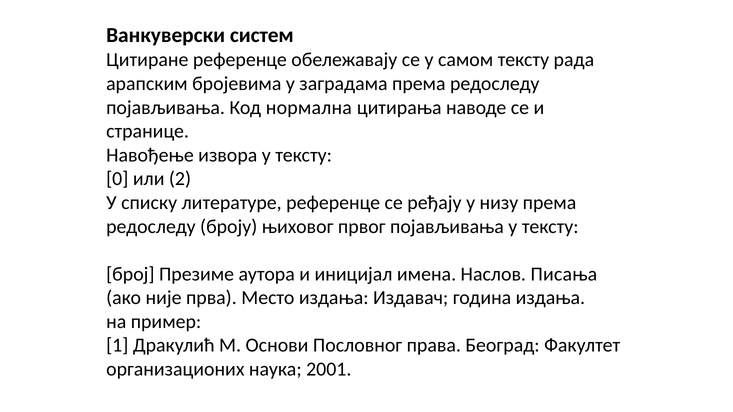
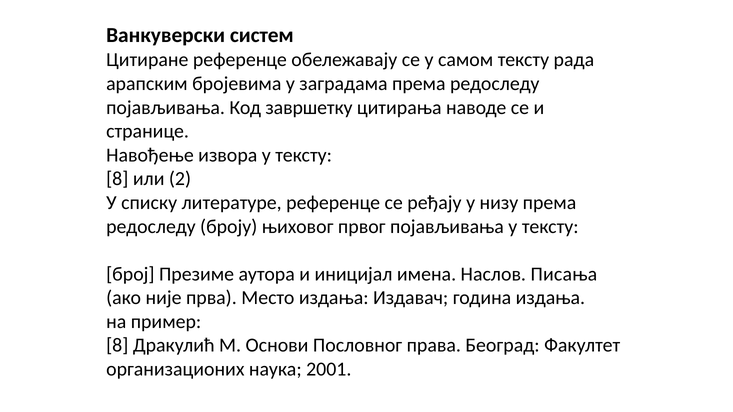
нормална: нормална -> завршетку
0 at (117, 179): 0 -> 8
1 at (117, 346): 1 -> 8
